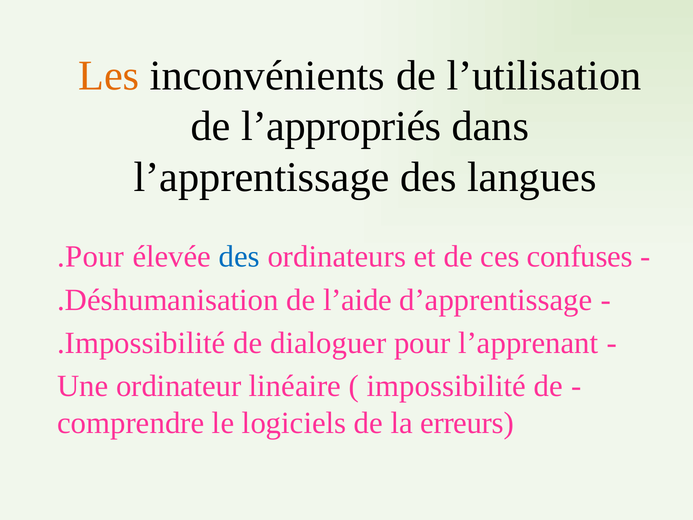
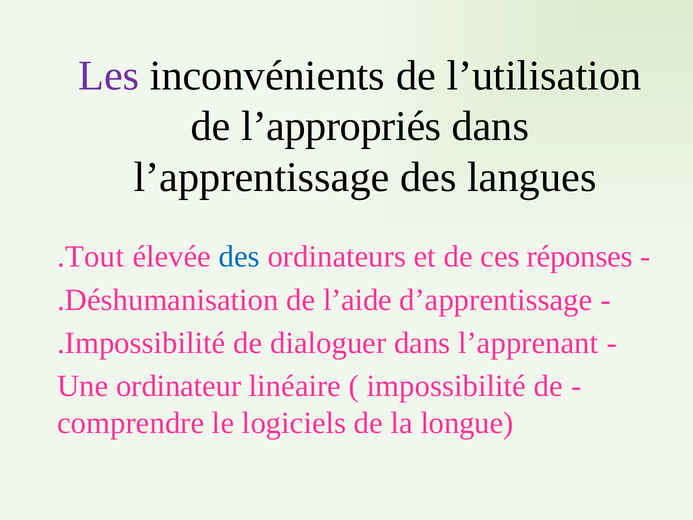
Les colour: orange -> purple
Pour at (95, 257): Pour -> Tout
confuses: confuses -> réponses
dialoguer pour: pour -> dans
erreurs: erreurs -> longue
